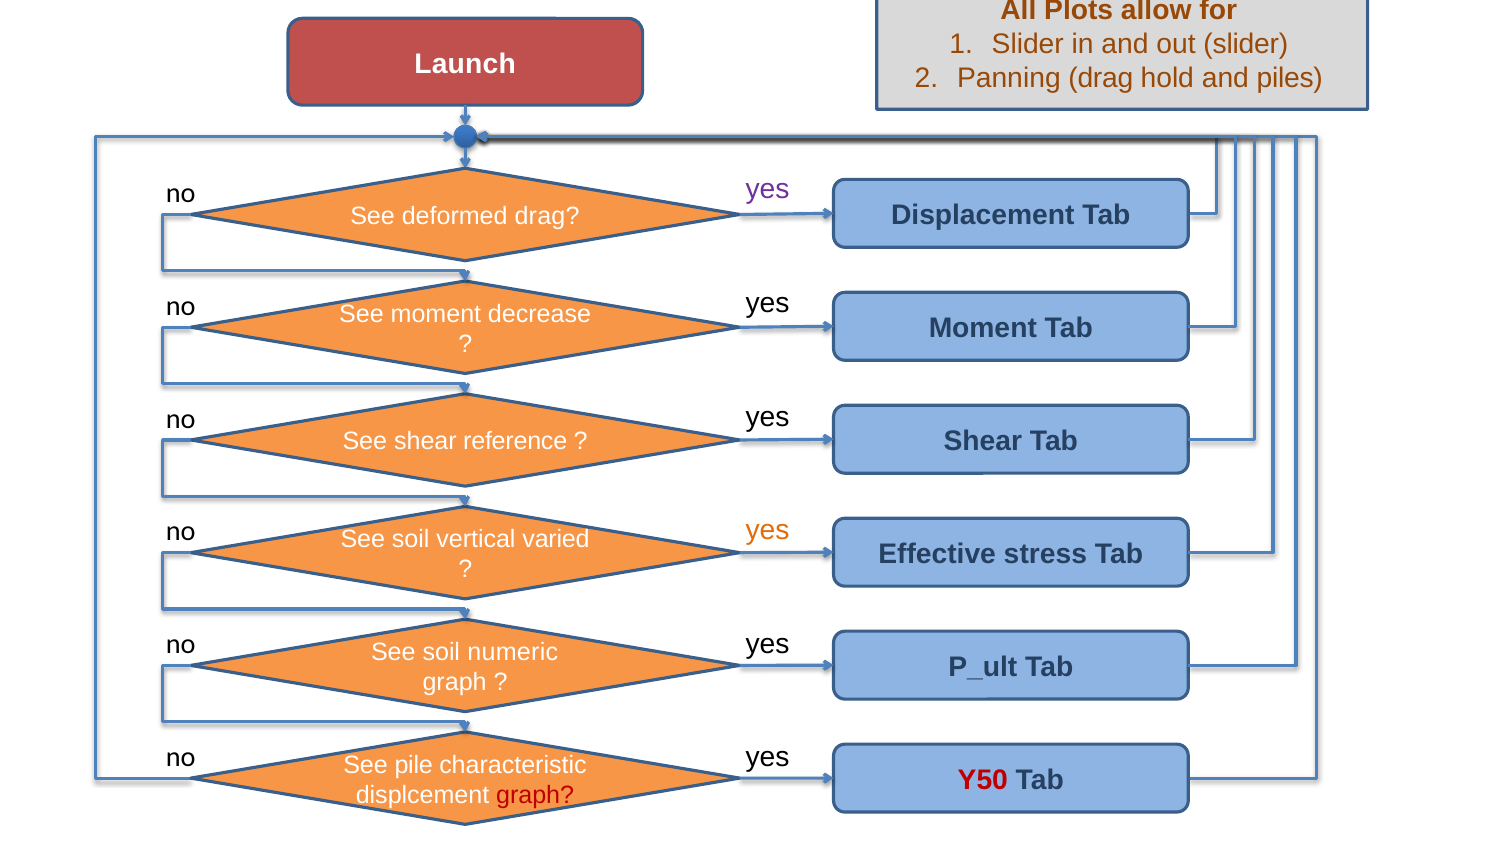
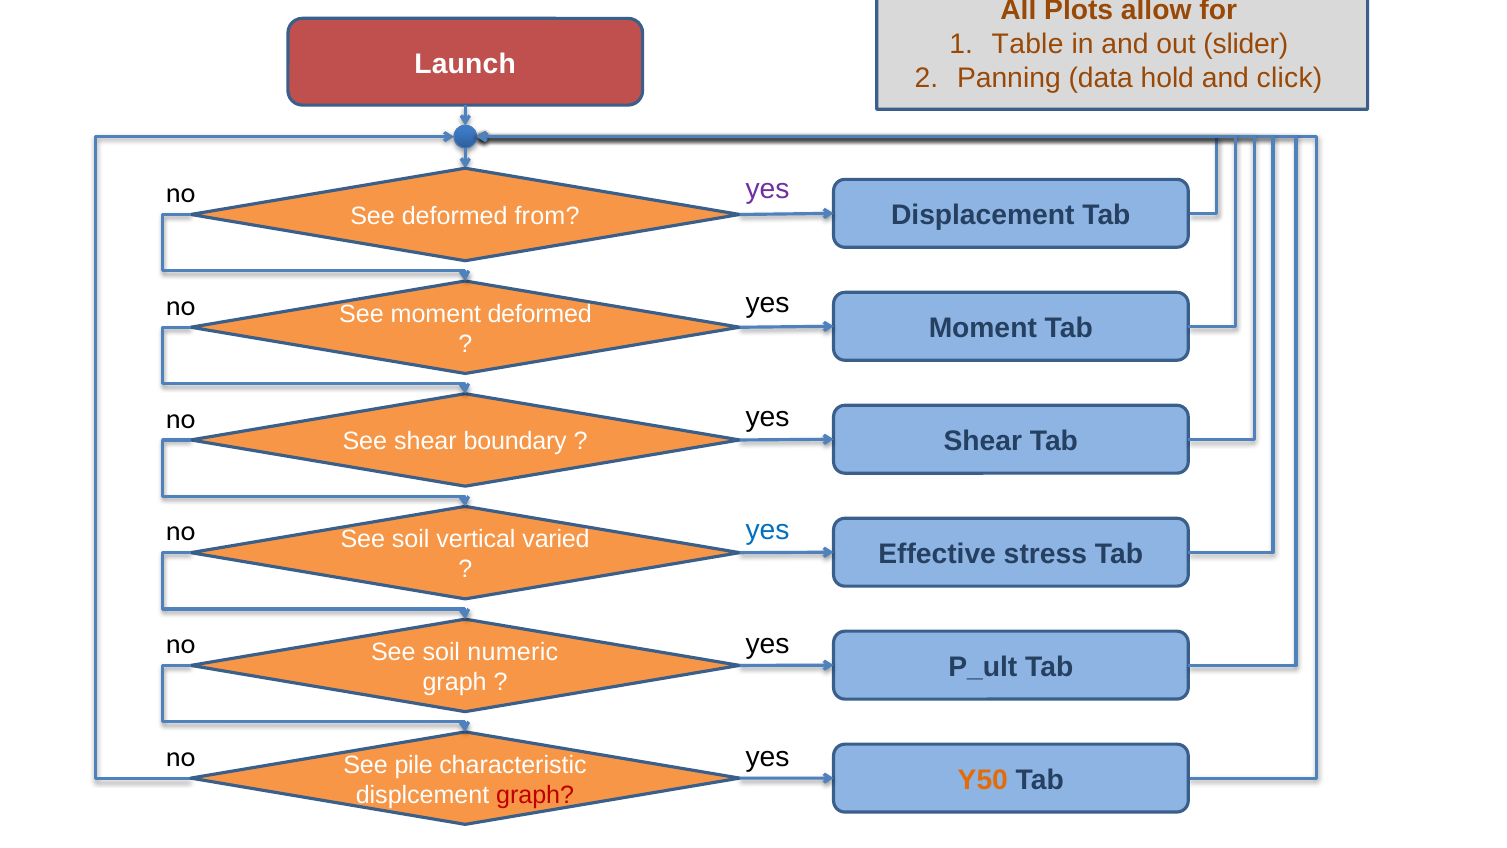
Slider at (1028, 44): Slider -> Table
Panning drag: drag -> data
piles: piles -> click
drag at (547, 216): drag -> from
decrease at (540, 314): decrease -> deformed
reference: reference -> boundary
yes at (768, 530) colour: orange -> blue
Y50 colour: red -> orange
